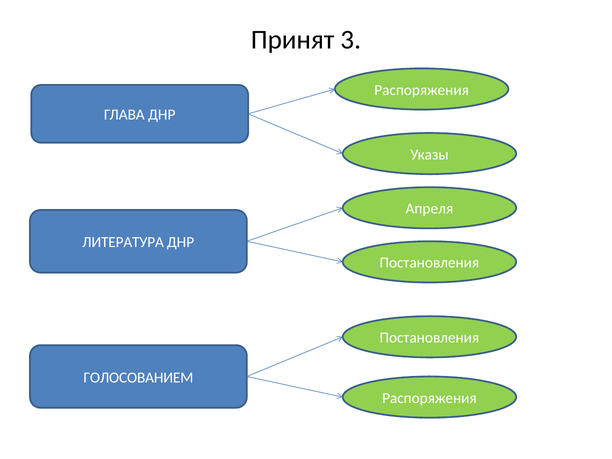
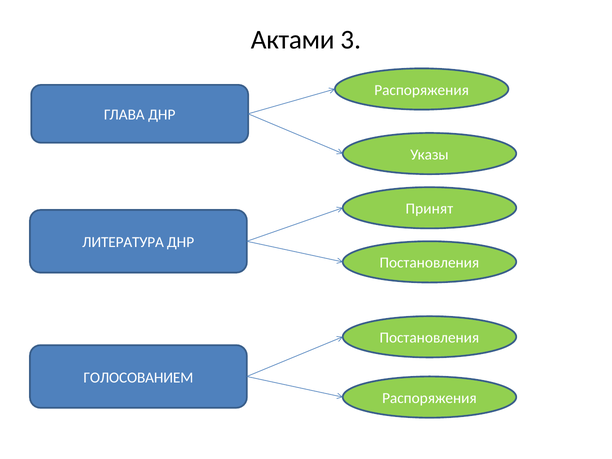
Принят: Принят -> Актами
Апреля: Апреля -> Принят
